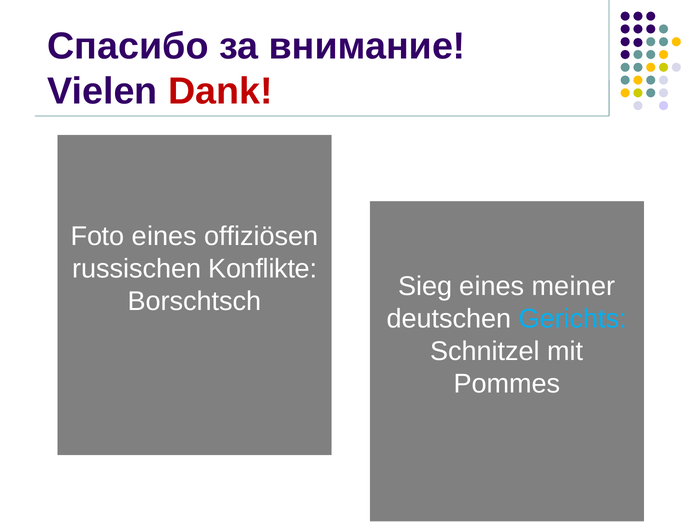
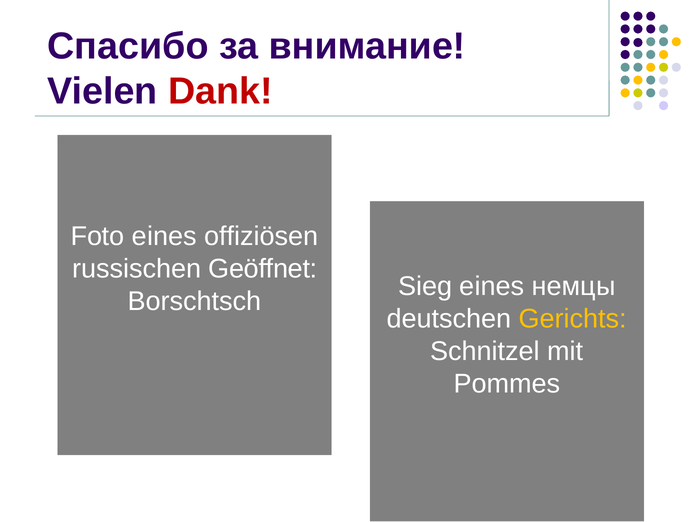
Konflikte: Konflikte -> Geöffnet
meiner: meiner -> немцы
Gerichts colour: light blue -> yellow
